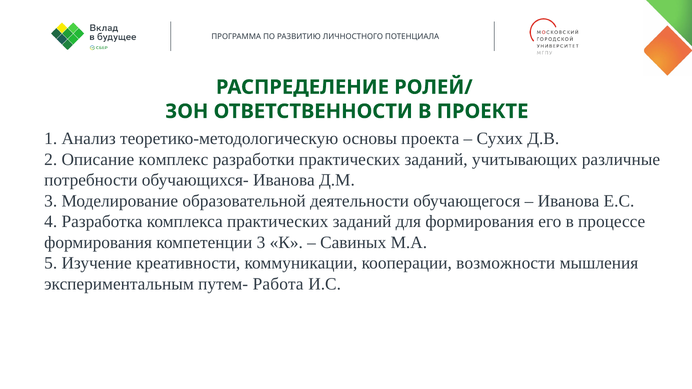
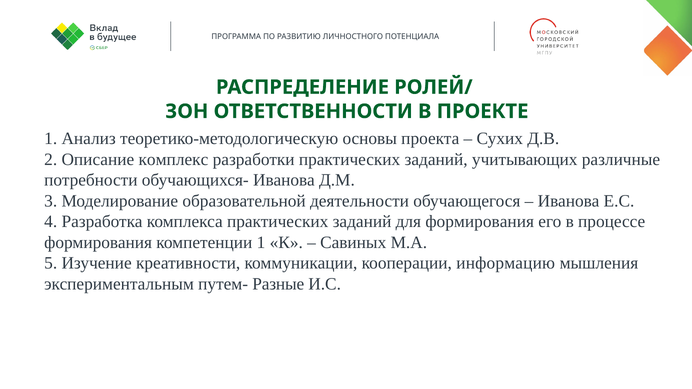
компетенции 3: 3 -> 1
возможности: возможности -> информацию
Работа: Работа -> Разные
